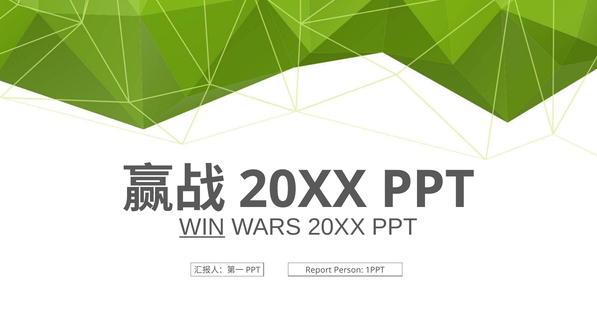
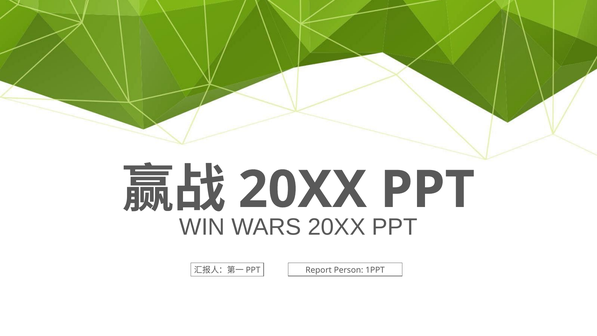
WIN underline: present -> none
